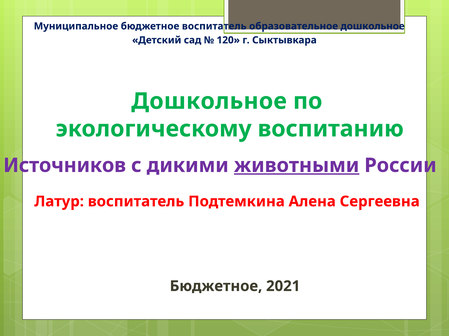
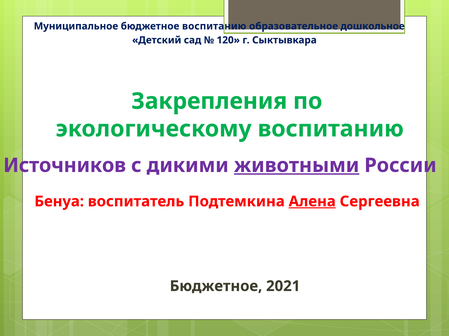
бюджетное воспитатель: воспитатель -> воспитанию
Дошкольное at (209, 101): Дошкольное -> Закрепления
Латур: Латур -> Бенуа
Алена underline: none -> present
